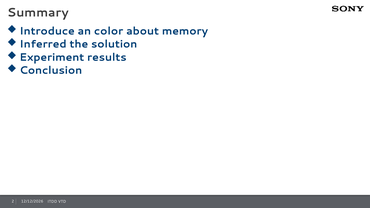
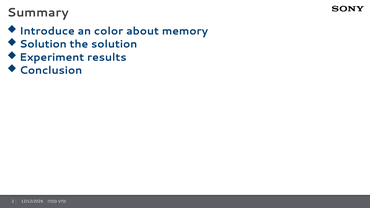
Inferred at (43, 44): Inferred -> Solution
